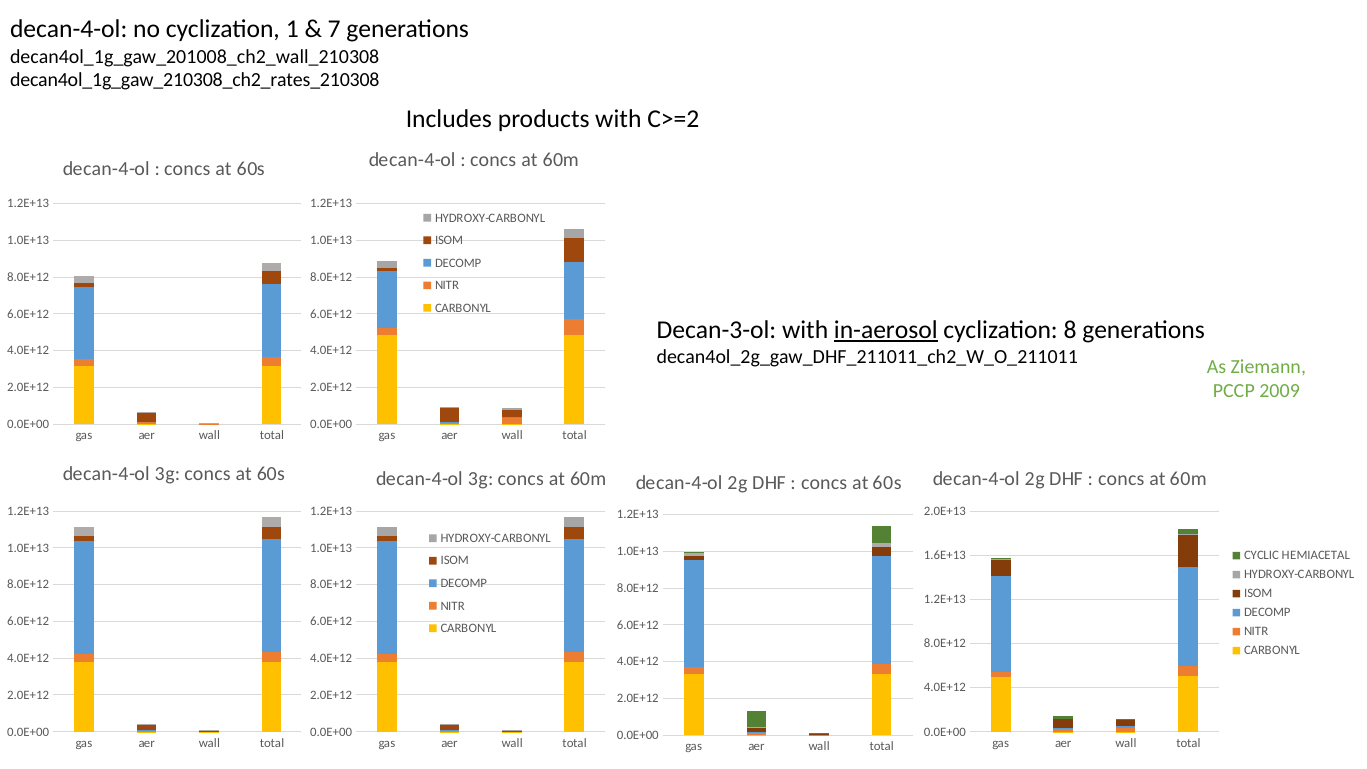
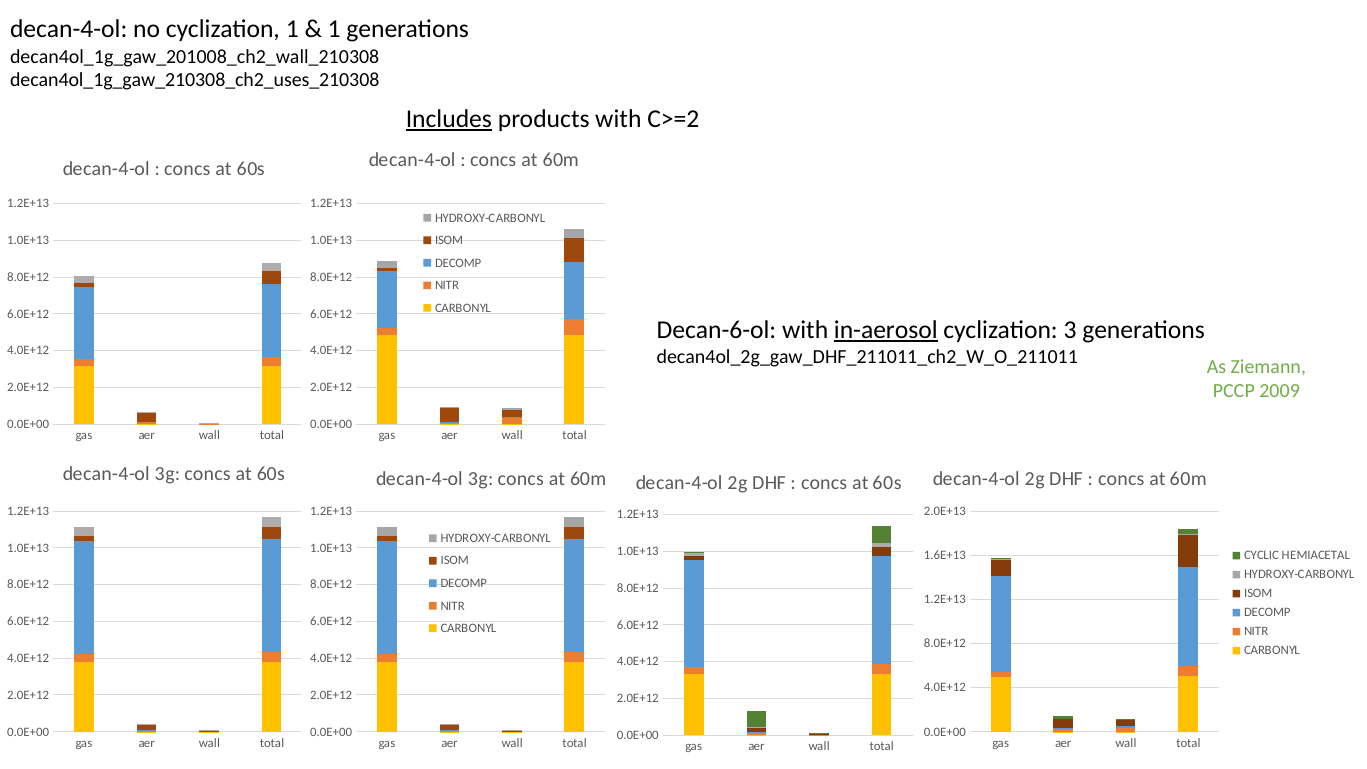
7 at (334, 29): 7 -> 1
decan4ol_1g_gaw_210308_ch2_rates_210308: decan4ol_1g_gaw_210308_ch2_rates_210308 -> decan4ol_1g_gaw_210308_ch2_uses_210308
Includes underline: none -> present
Decan-3-ol: Decan-3-ol -> Decan-6-ol
8: 8 -> 3
